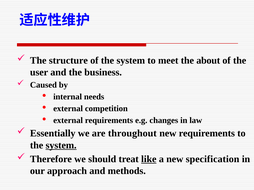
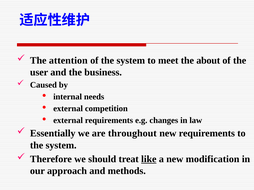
structure: structure -> attention
system at (61, 146) underline: present -> none
specification: specification -> modification
